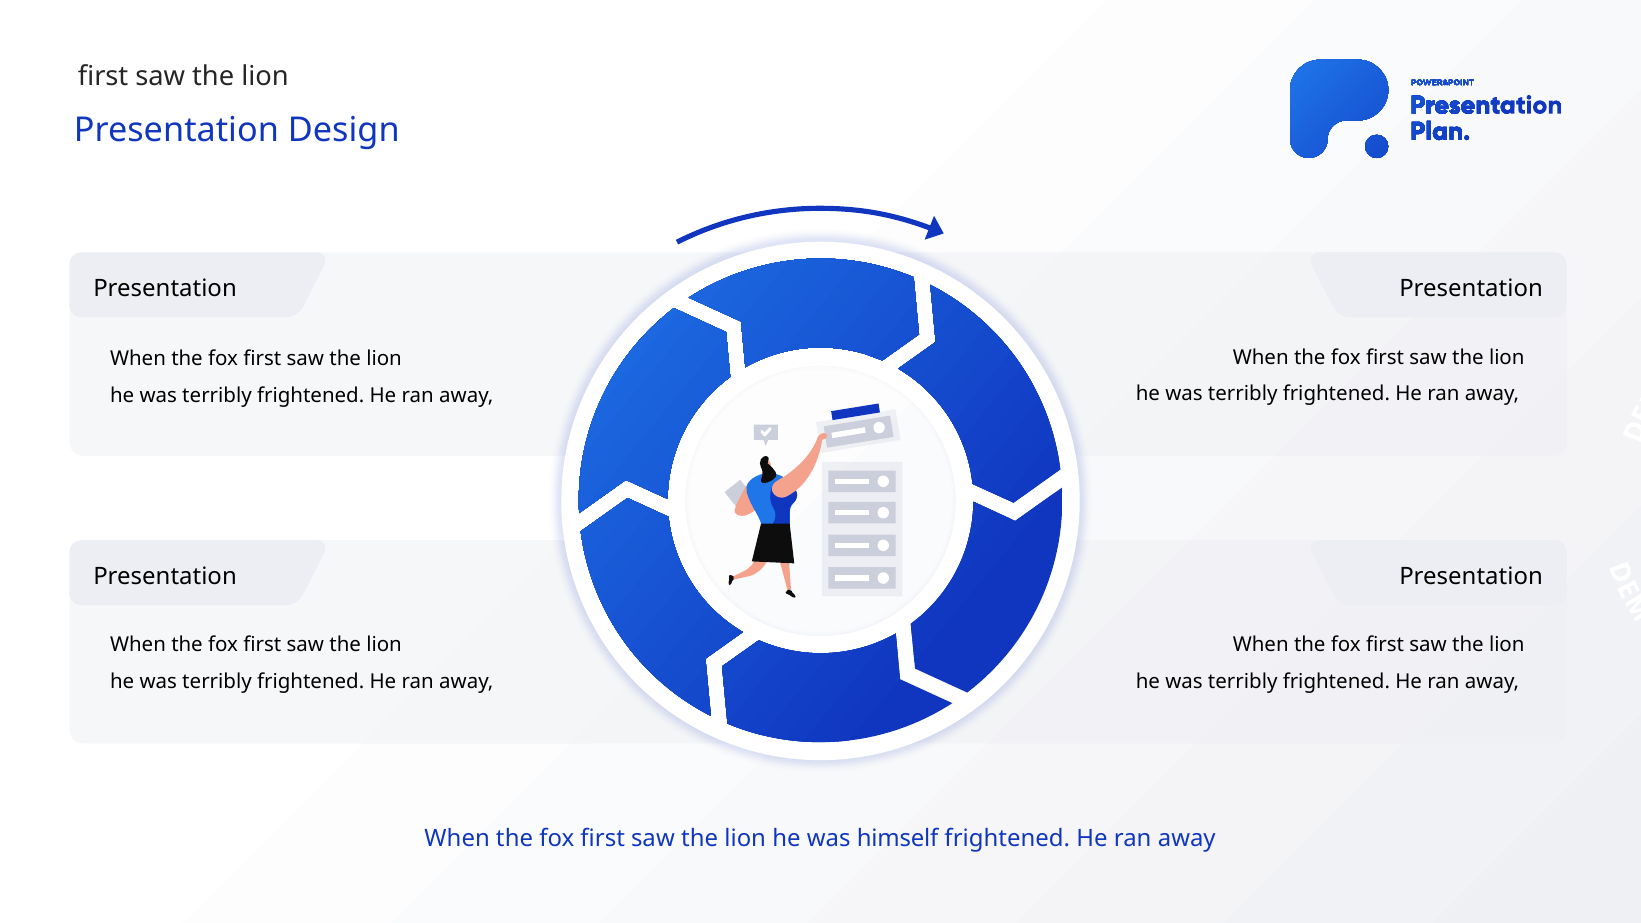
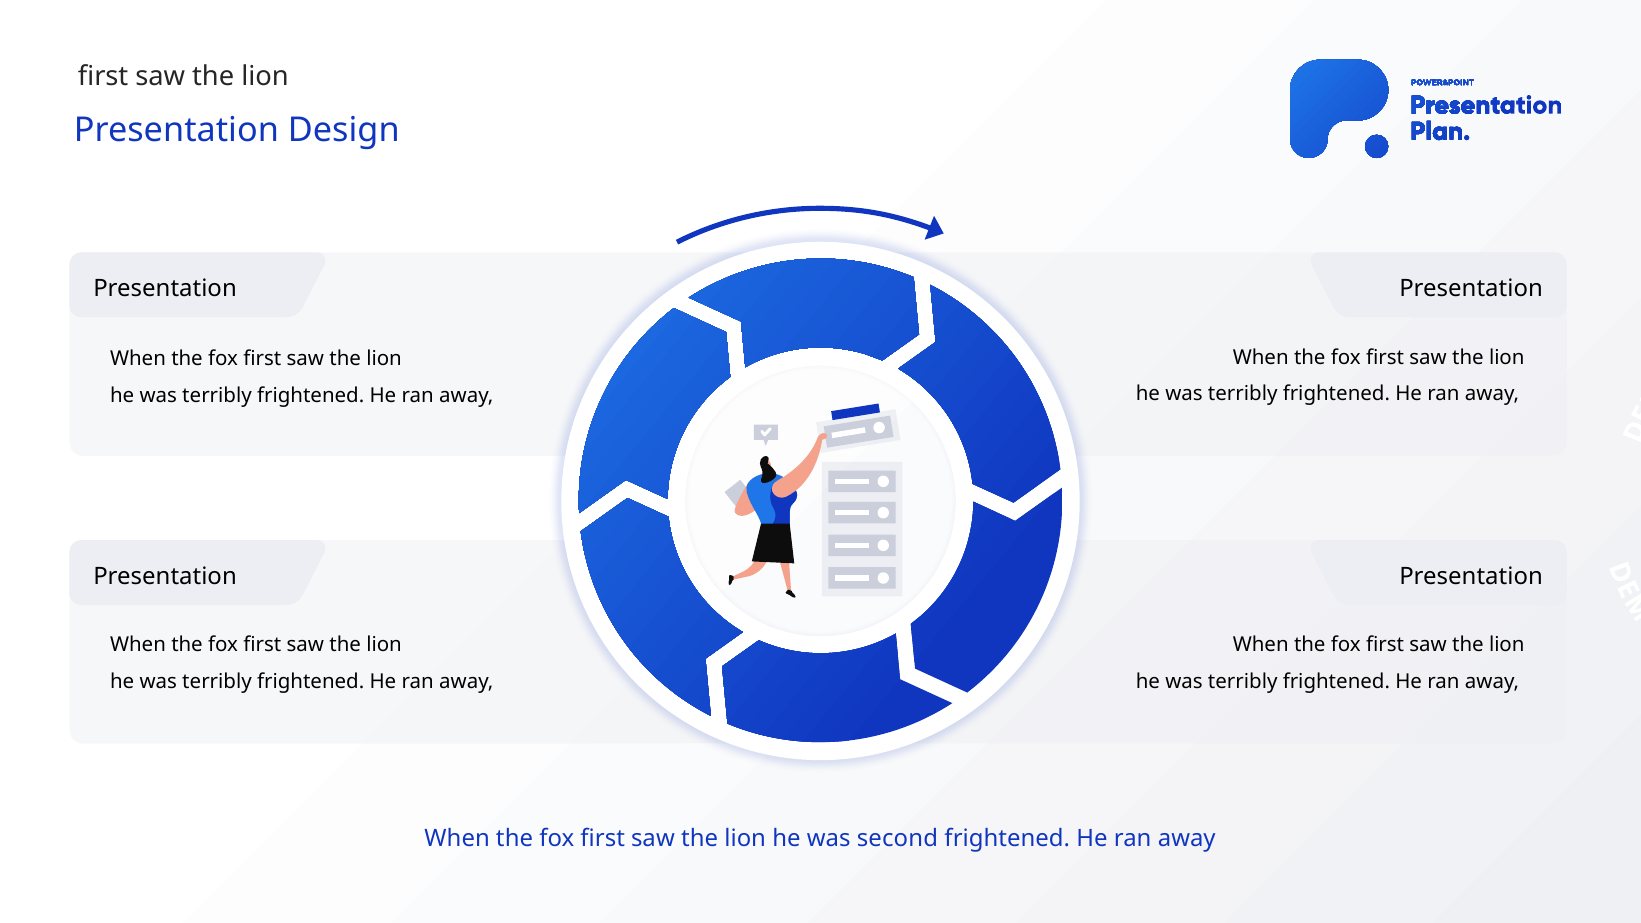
himself: himself -> second
